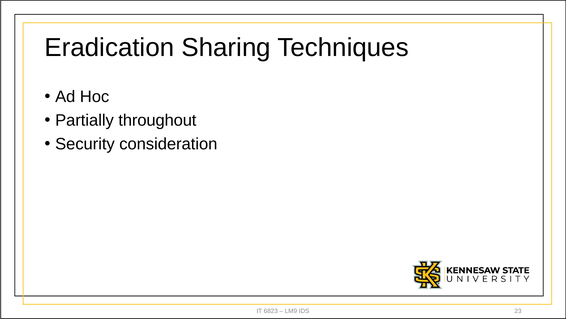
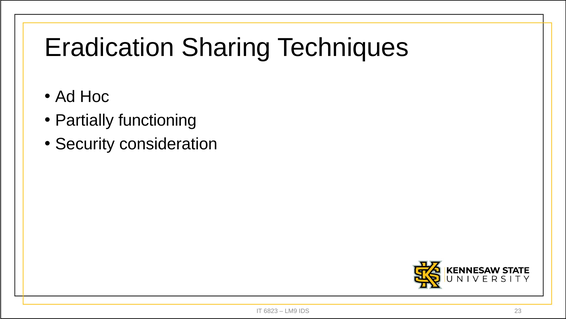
throughout: throughout -> functioning
